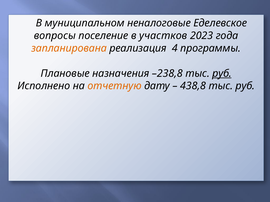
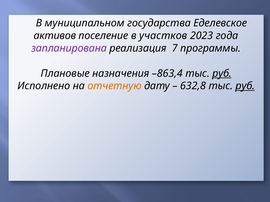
неналоговые: неналоговые -> государства
вопросы: вопросы -> активов
запланирована colour: orange -> purple
4: 4 -> 7
–238,8: –238,8 -> –863,4
438,8: 438,8 -> 632,8
руб at (245, 86) underline: none -> present
